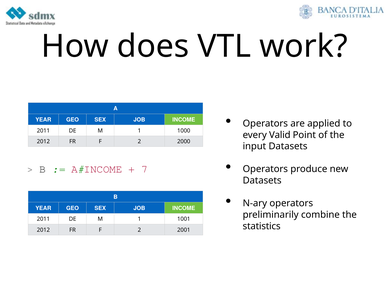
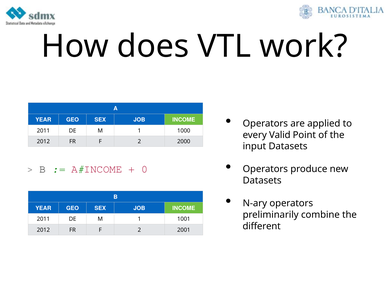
7: 7 -> 0
statistics: statistics -> different
